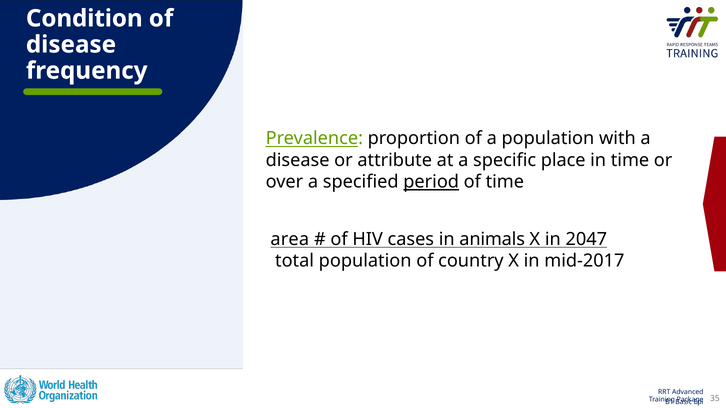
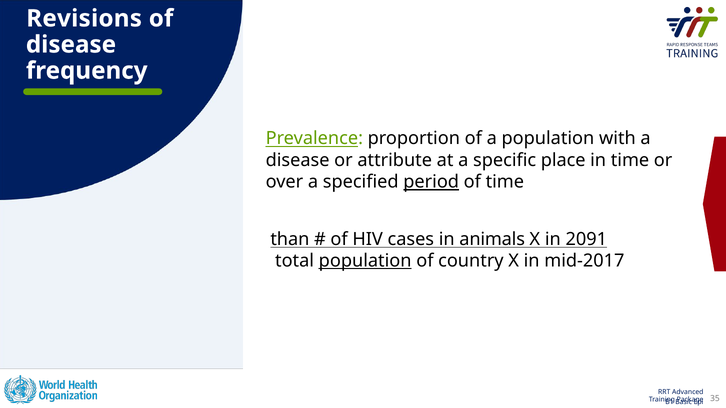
Condition: Condition -> Revisions
area: area -> than
2047: 2047 -> 2091
population at (365, 261) underline: none -> present
